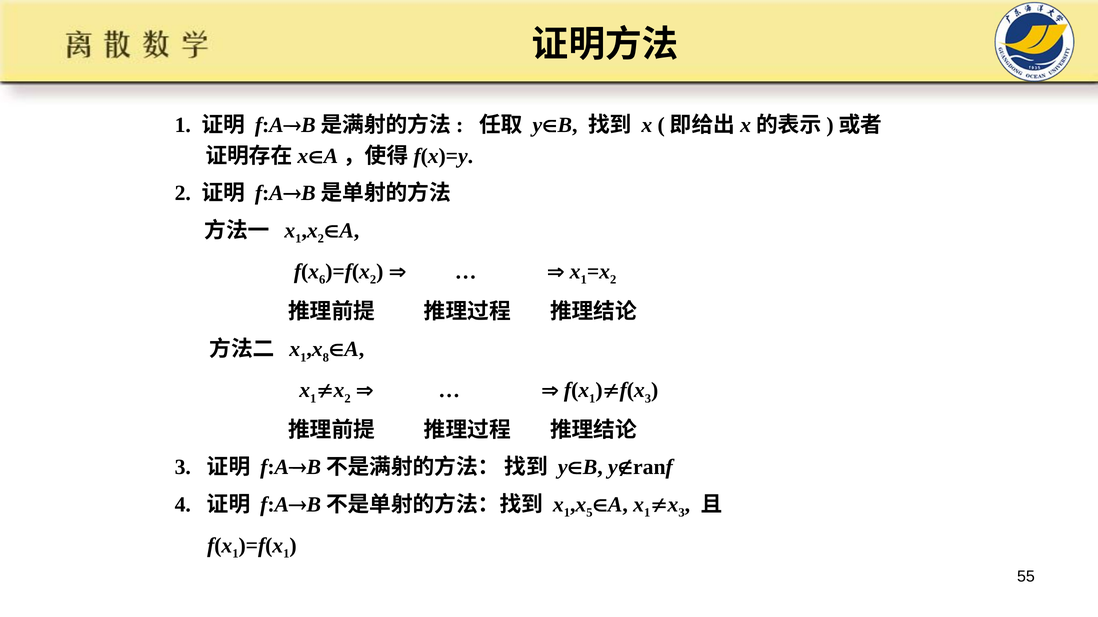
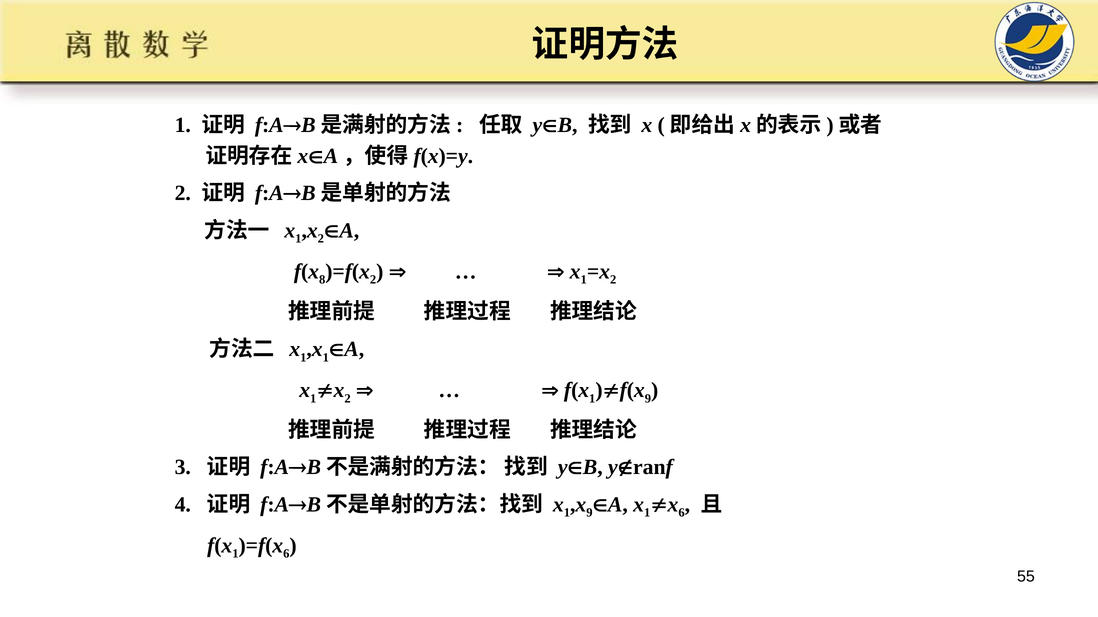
6: 6 -> 8
8 at (326, 358): 8 -> 1
3 at (648, 399): 3 -> 9
5 at (589, 513): 5 -> 9
3 at (682, 513): 3 -> 6
1 at (286, 554): 1 -> 6
